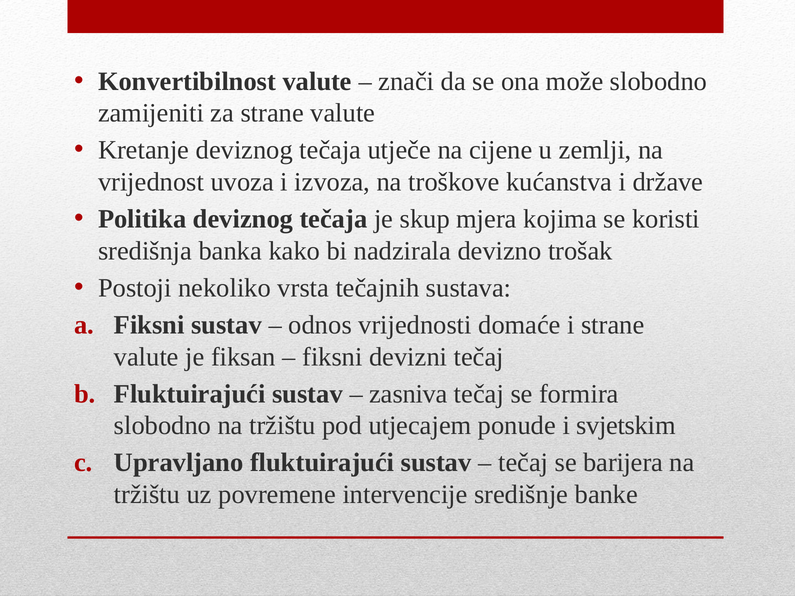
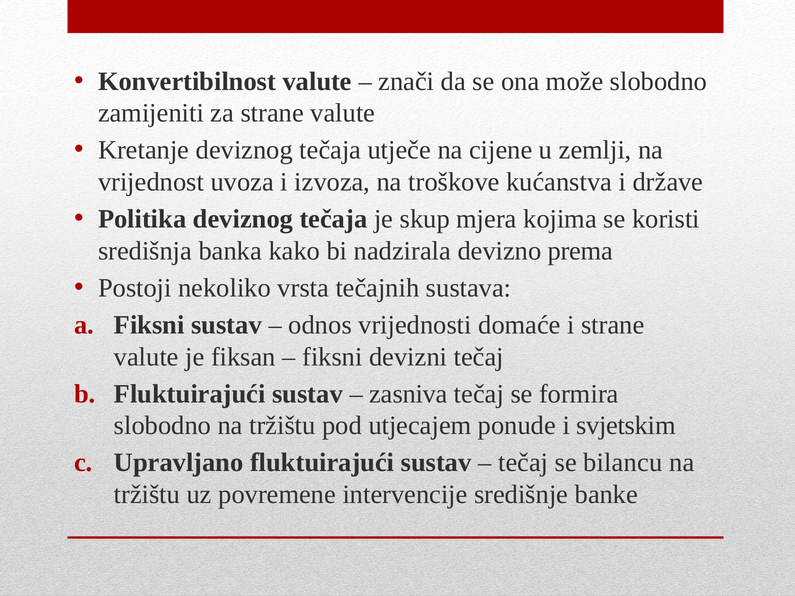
trošak: trošak -> prema
barijera: barijera -> bilancu
